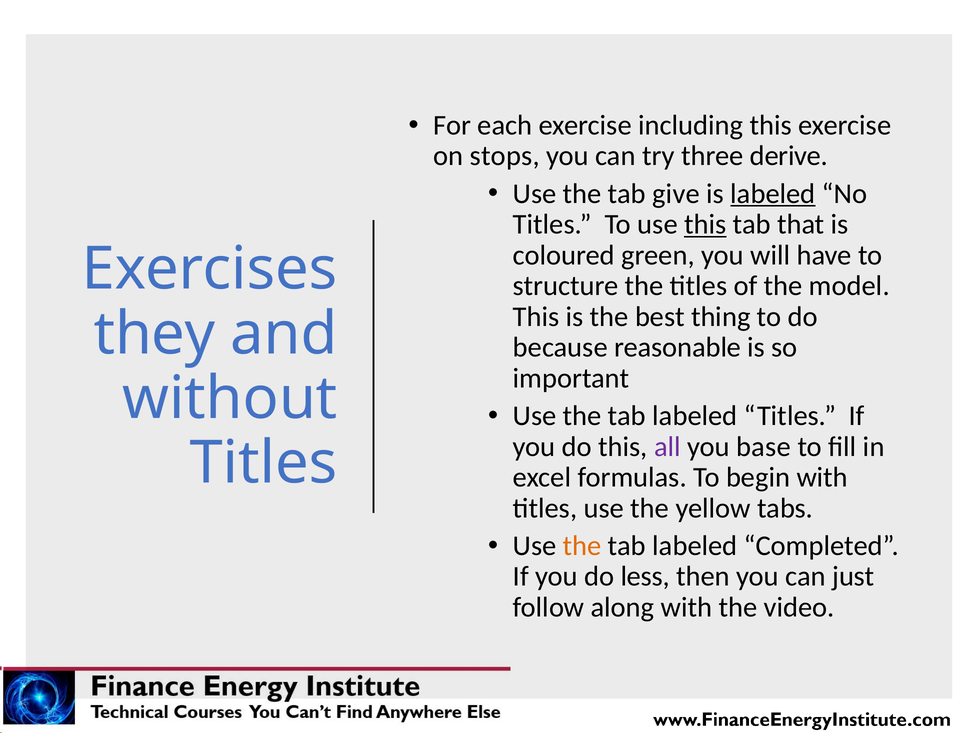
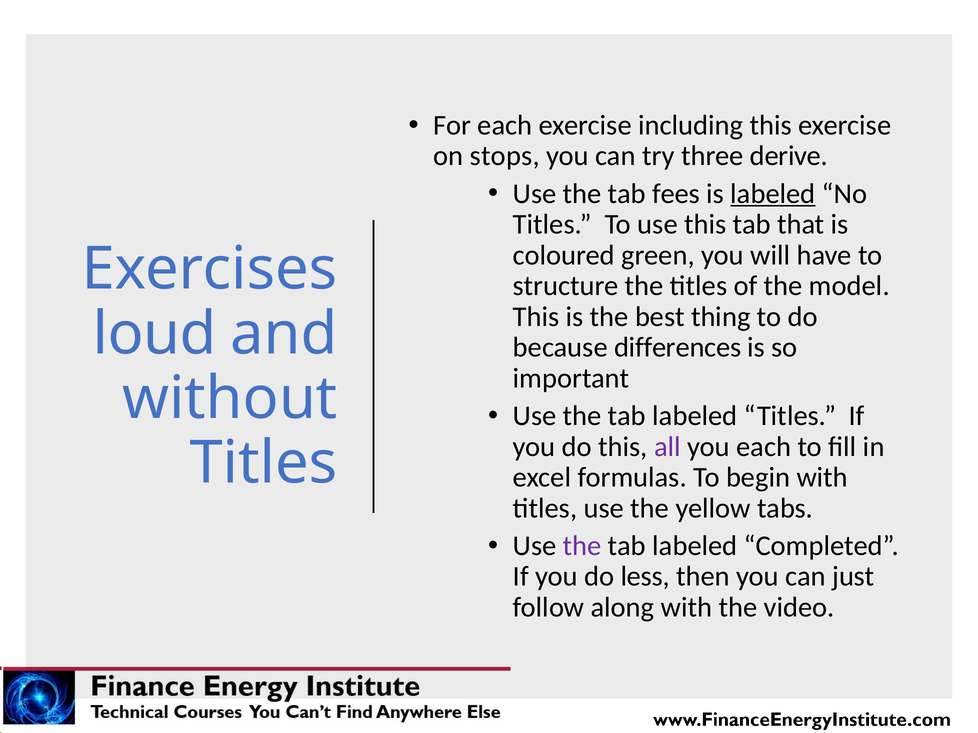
give: give -> fees
this at (705, 225) underline: present -> none
they: they -> loud
reasonable: reasonable -> differences
you base: base -> each
the at (582, 546) colour: orange -> purple
